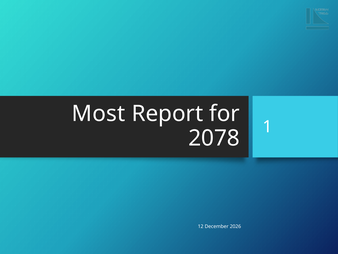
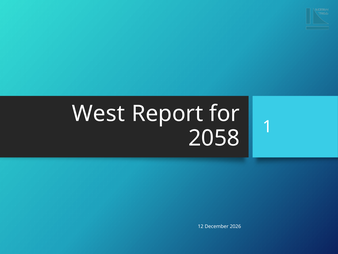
Most: Most -> West
2078: 2078 -> 2058
